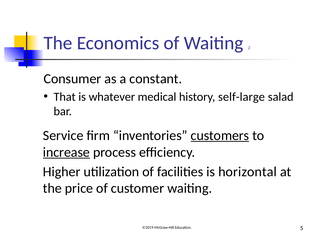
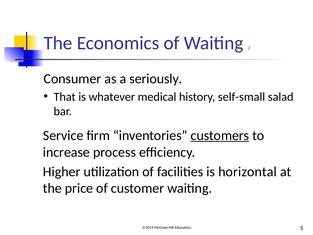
constant: constant -> seriously
self-large: self-large -> self-small
increase underline: present -> none
